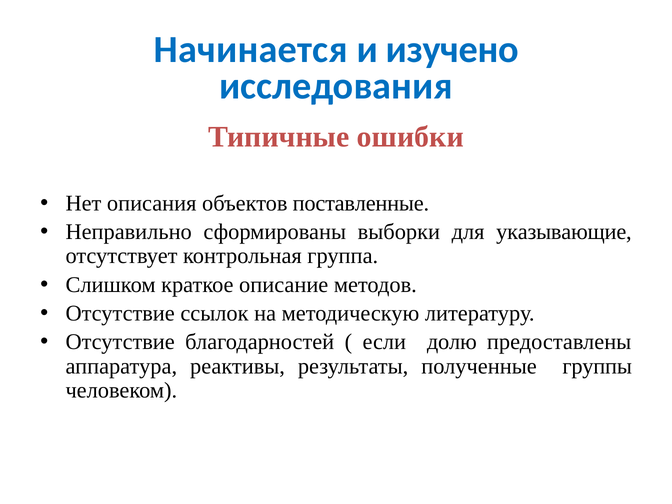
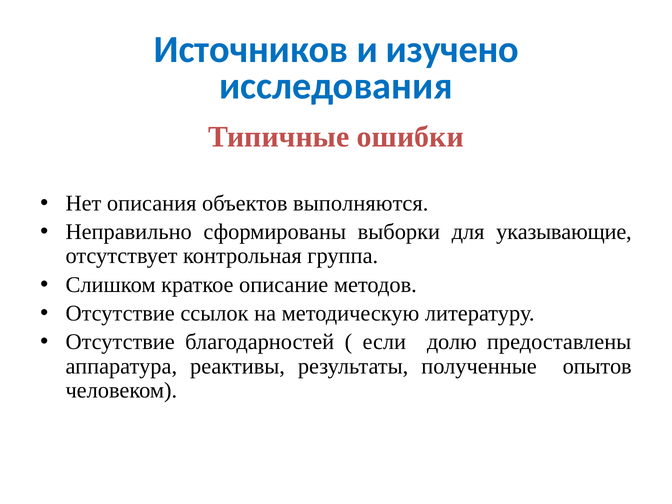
Начинается: Начинается -> Источников
поставленные: поставленные -> выполняются
группы: группы -> опытов
